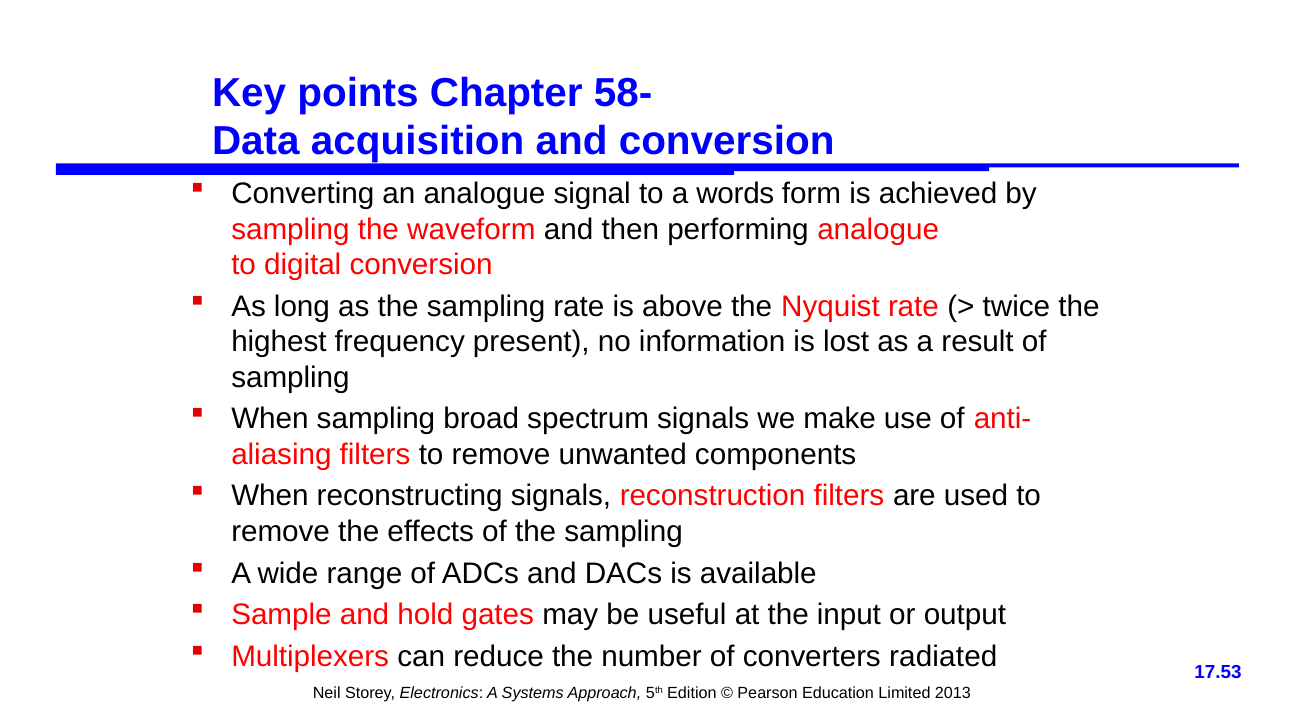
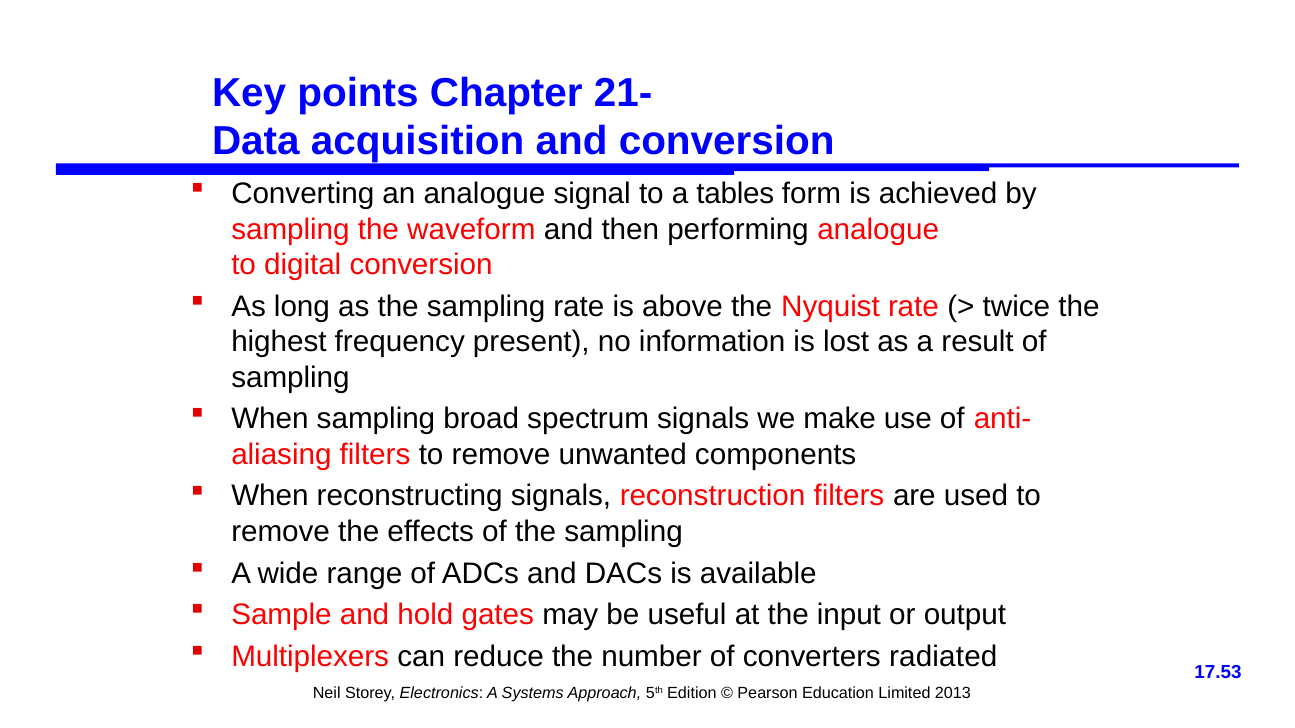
58-: 58- -> 21-
words: words -> tables
